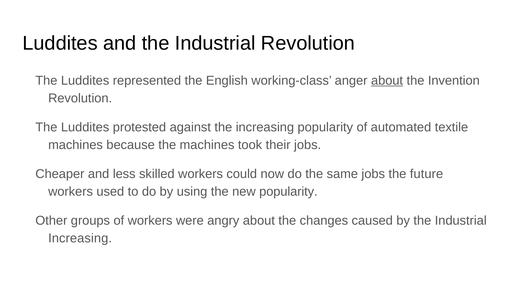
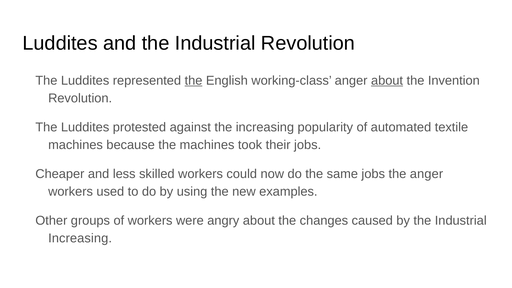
the at (194, 81) underline: none -> present
the future: future -> anger
new popularity: popularity -> examples
